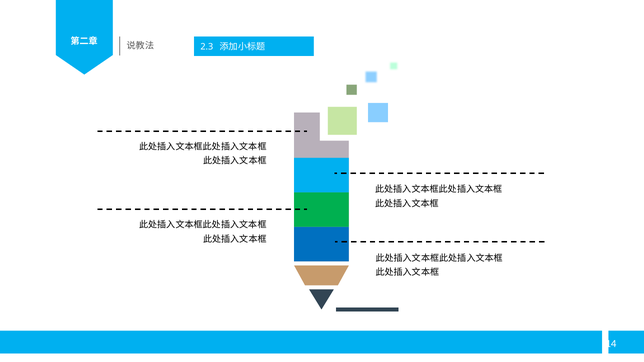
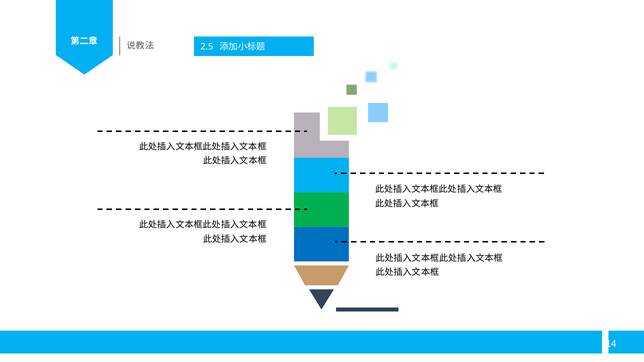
2.3: 2.3 -> 2.5
